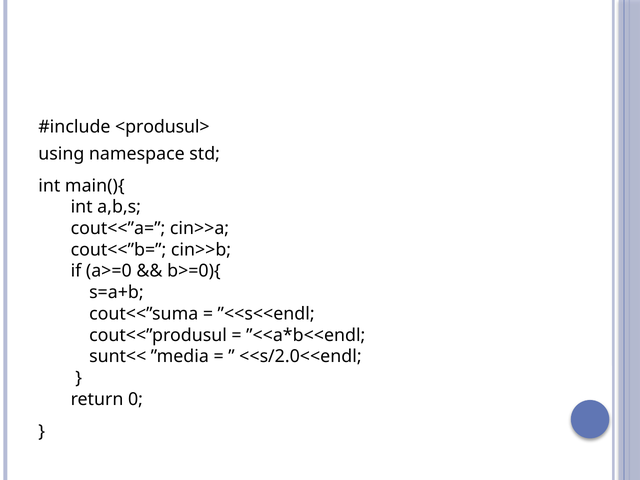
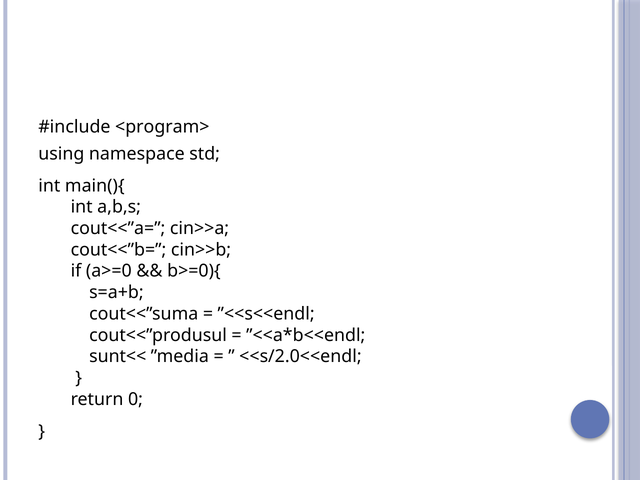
<produsul>: <produsul> -> <program>
